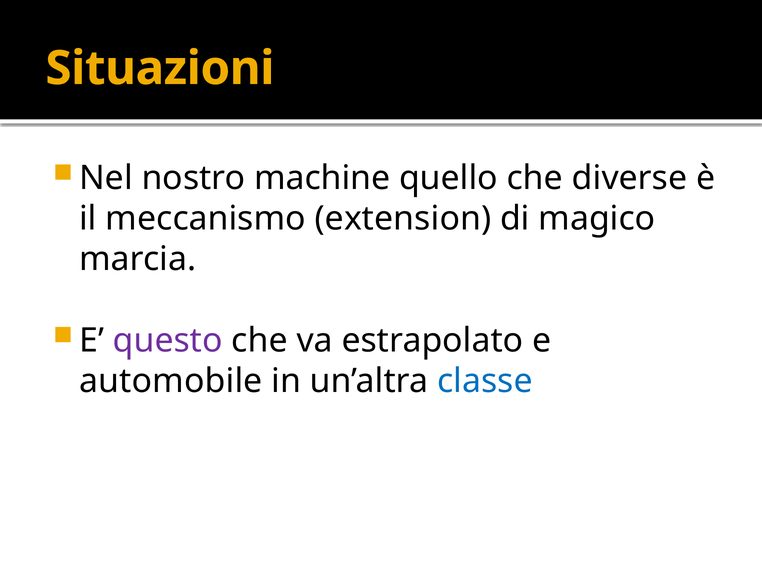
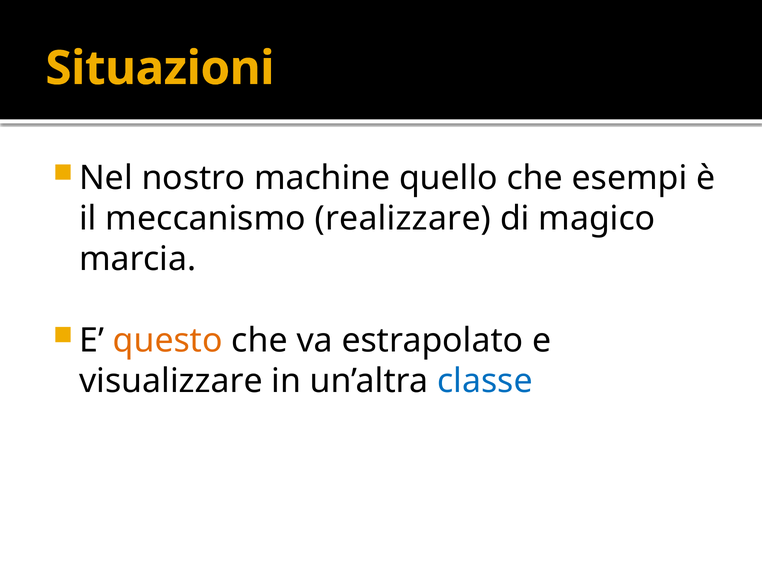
diverse: diverse -> esempi
extension: extension -> realizzare
questo colour: purple -> orange
automobile: automobile -> visualizzare
